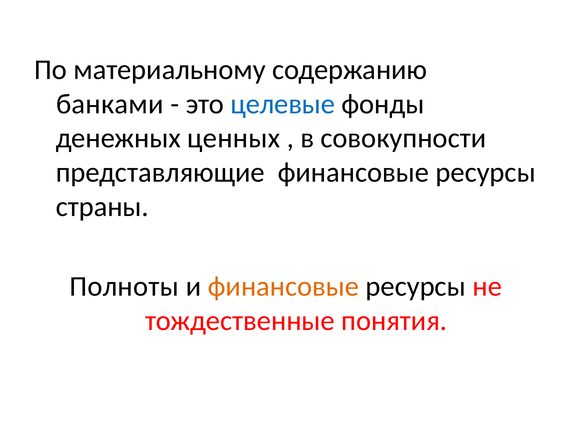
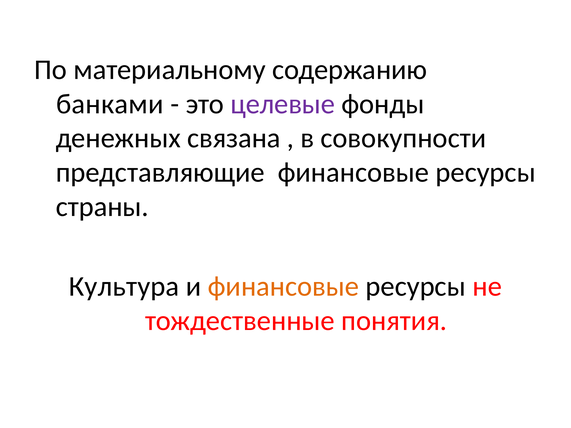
целевые colour: blue -> purple
ценных: ценных -> связана
Полноты: Полноты -> Культура
